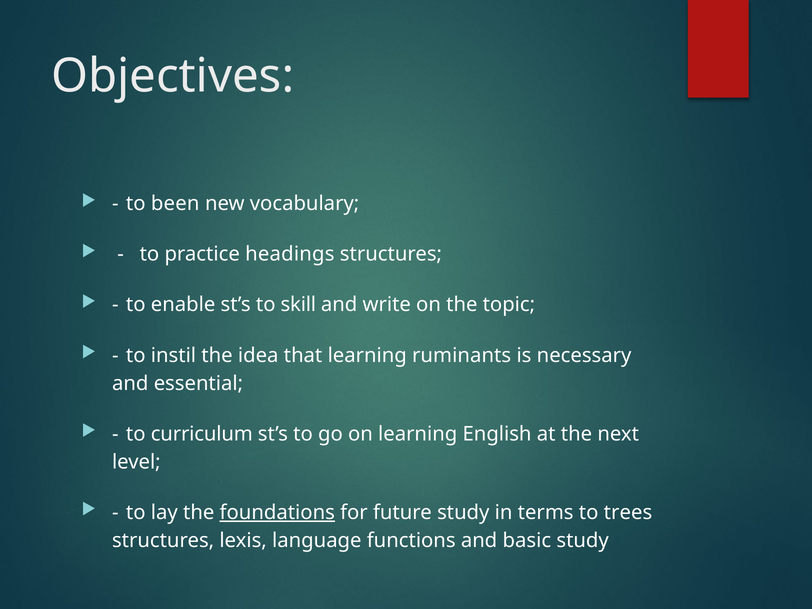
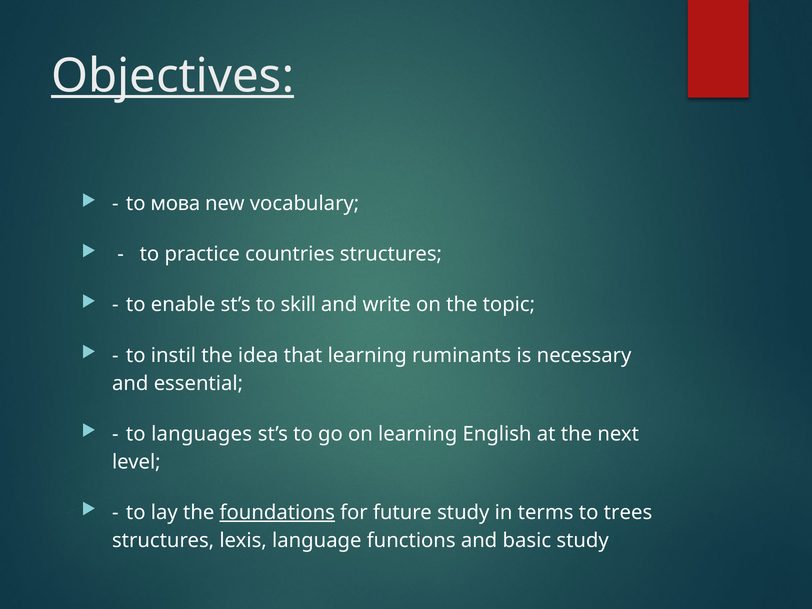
Objectives underline: none -> present
been: been -> мова
headings: headings -> countries
curriculum: curriculum -> languages
